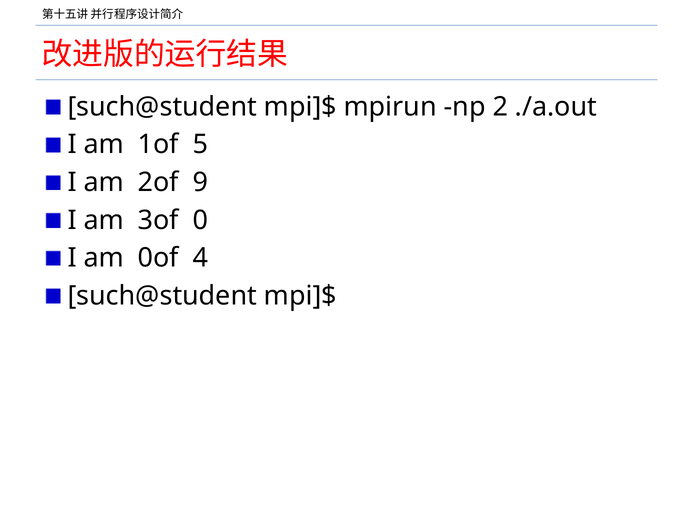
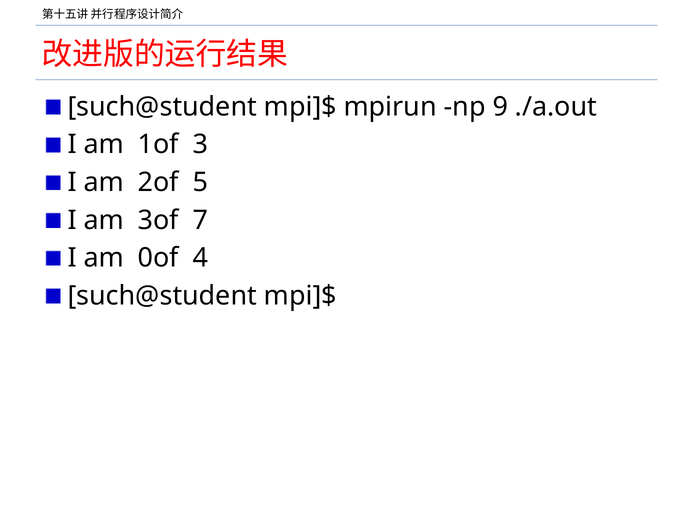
2: 2 -> 9
5: 5 -> 3
9: 9 -> 5
0: 0 -> 7
